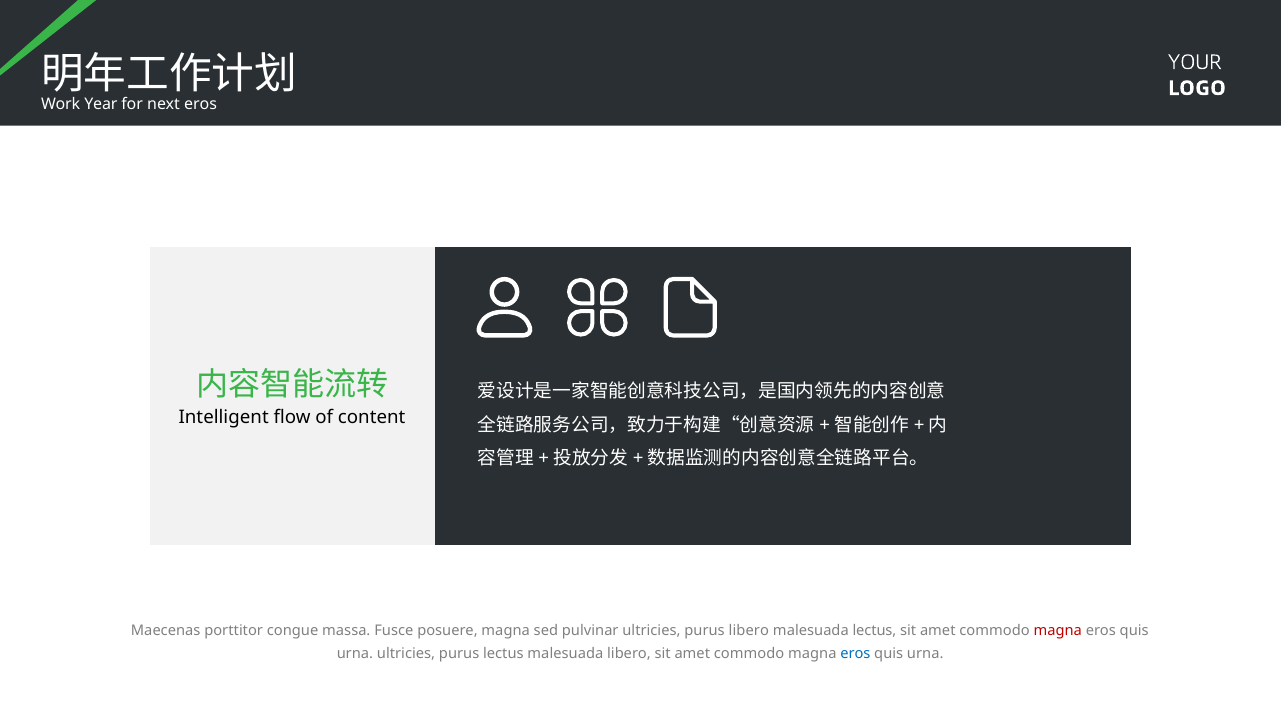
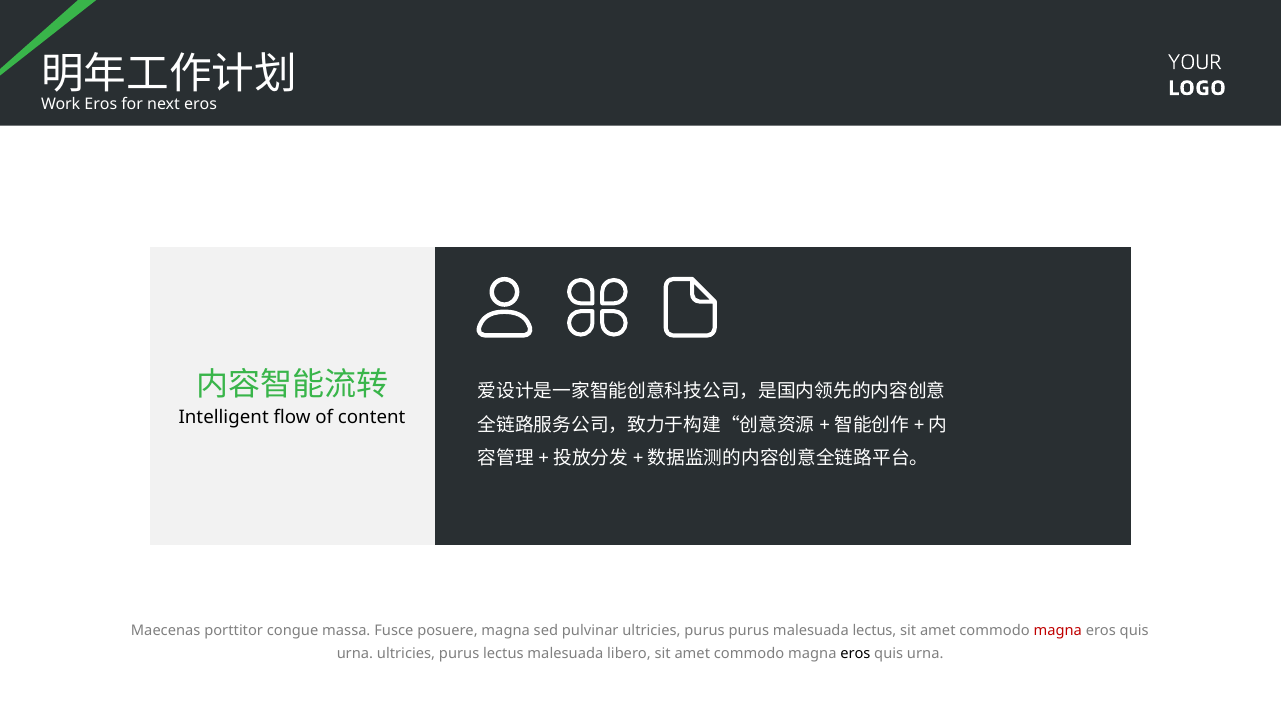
Work Year: Year -> Eros
purus libero: libero -> purus
eros at (855, 654) colour: blue -> black
